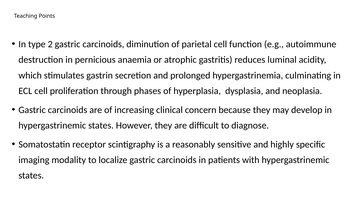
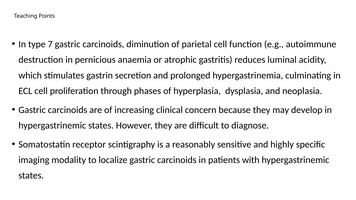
2: 2 -> 7
